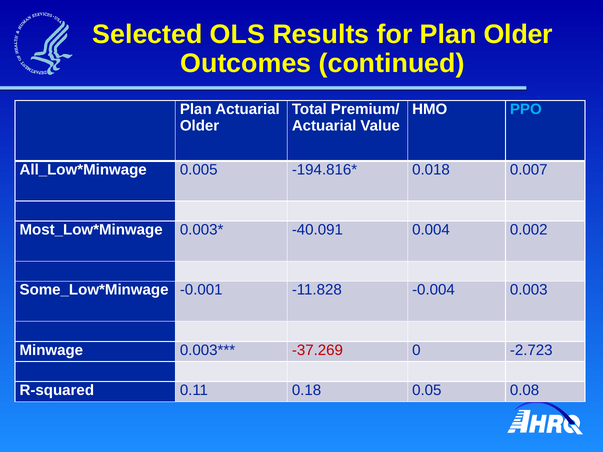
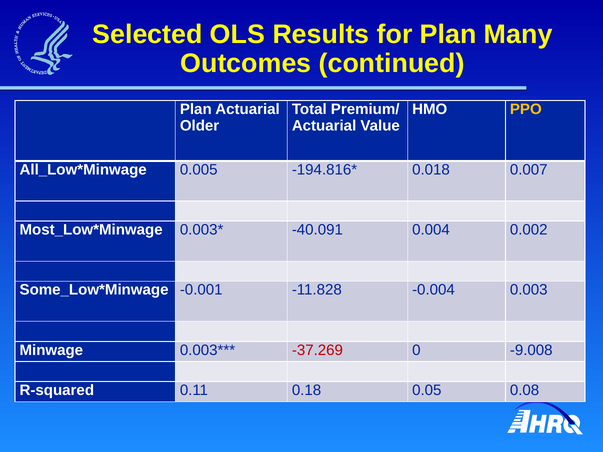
Plan Older: Older -> Many
PPO colour: light blue -> yellow
-2.723: -2.723 -> -9.008
